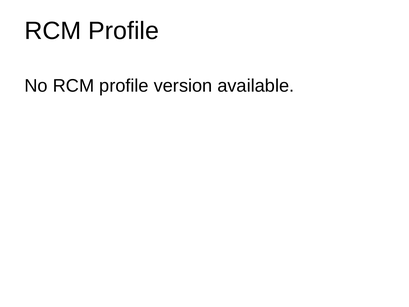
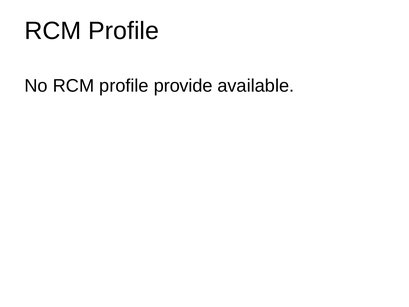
version: version -> provide
